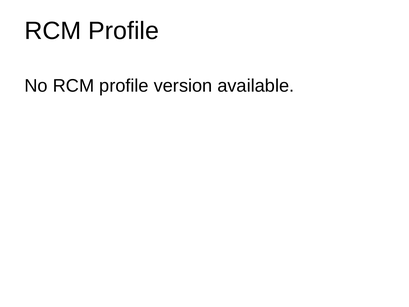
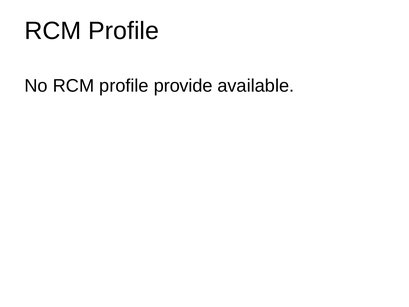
version: version -> provide
